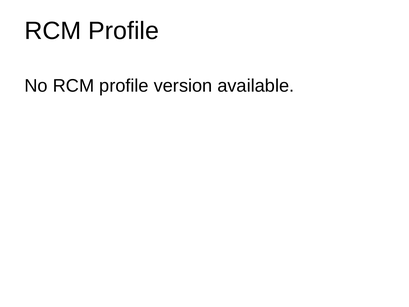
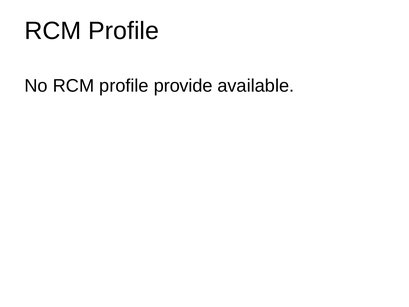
version: version -> provide
